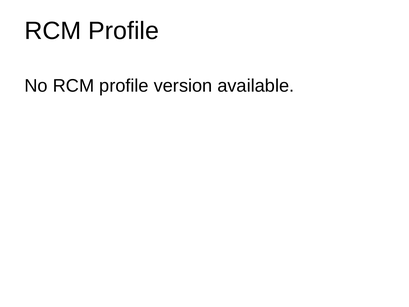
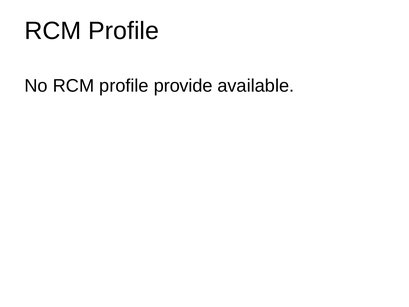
version: version -> provide
